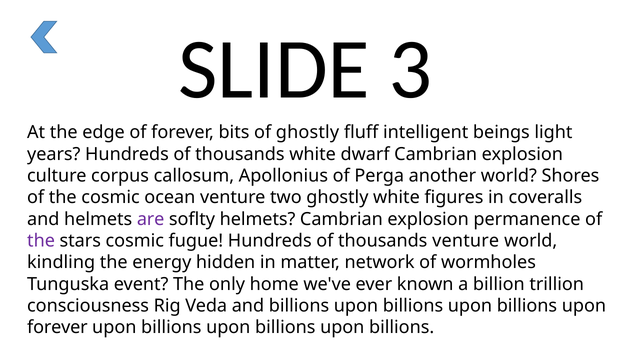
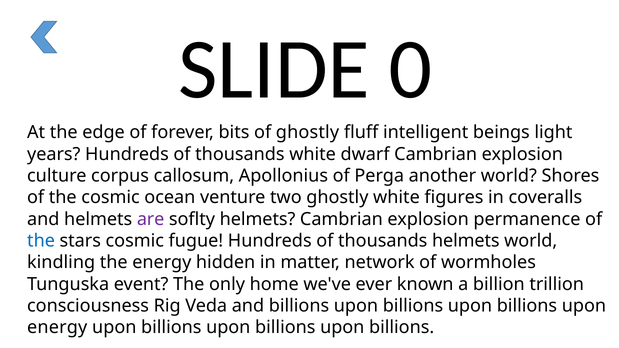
3: 3 -> 0
the at (41, 241) colour: purple -> blue
thousands venture: venture -> helmets
forever at (57, 328): forever -> energy
